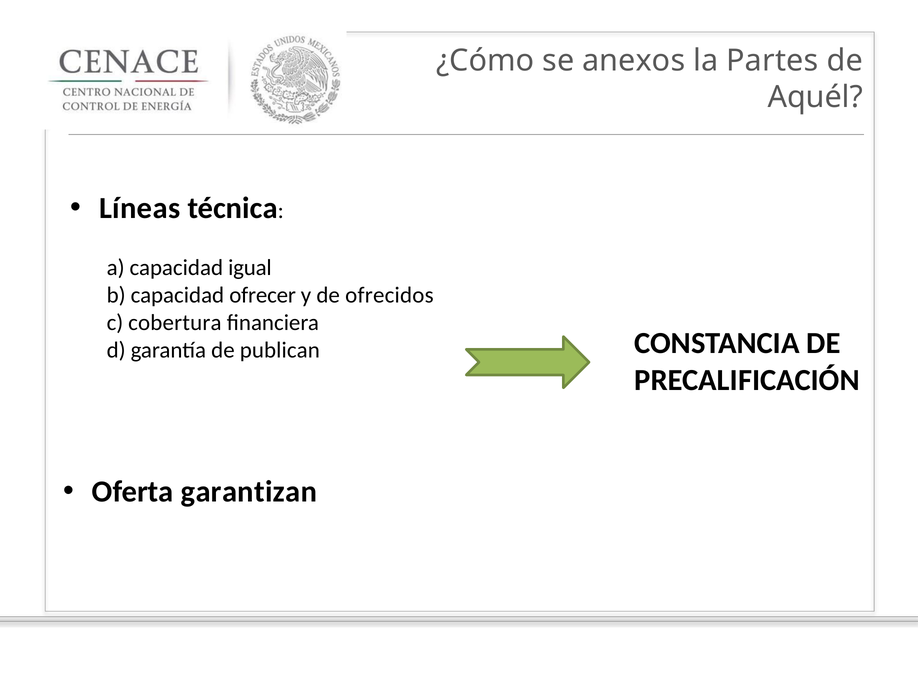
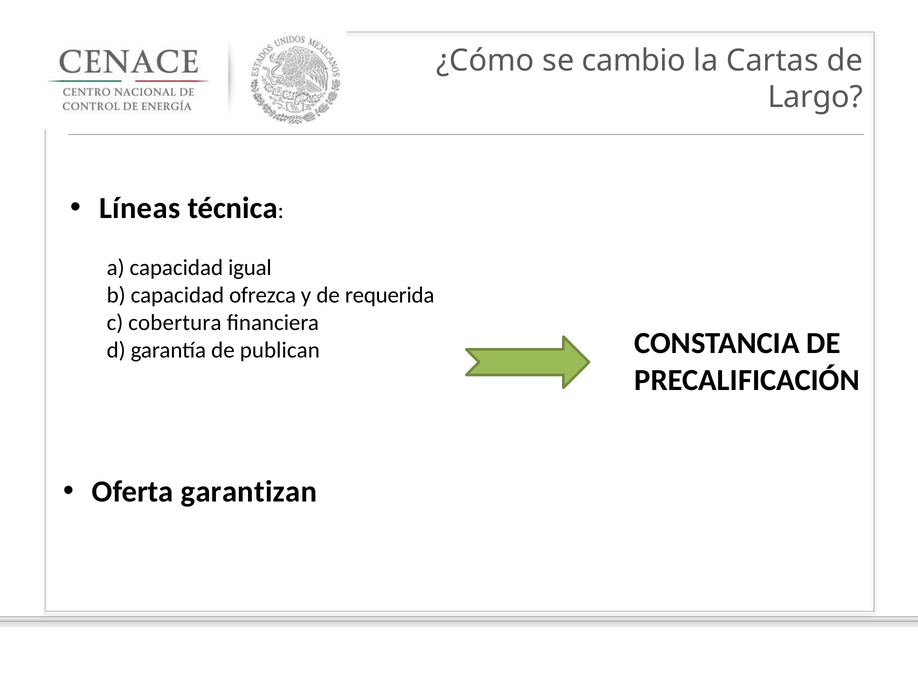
anexos: anexos -> cambio
Partes: Partes -> Cartas
Aquél: Aquél -> Largo
ofrecer: ofrecer -> ofrezca
ofrecidos: ofrecidos -> requerida
